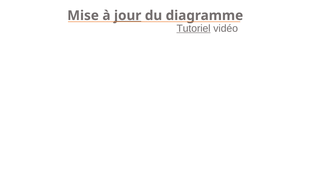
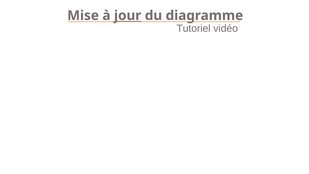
Tutoriel underline: present -> none
